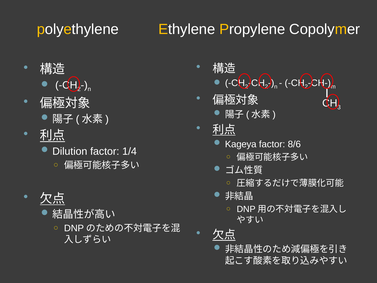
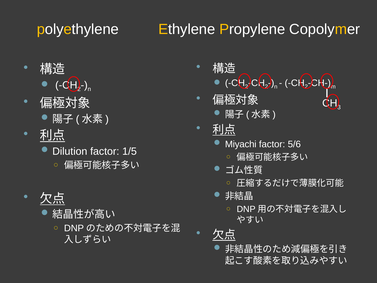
Kageya: Kageya -> Miyachi
8/6: 8/6 -> 5/6
1/4: 1/4 -> 1/5
